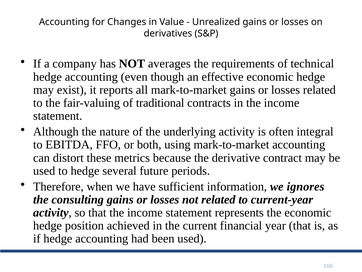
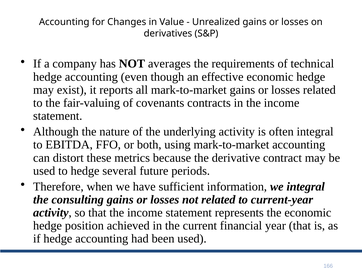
traditional: traditional -> covenants
we ignores: ignores -> integral
